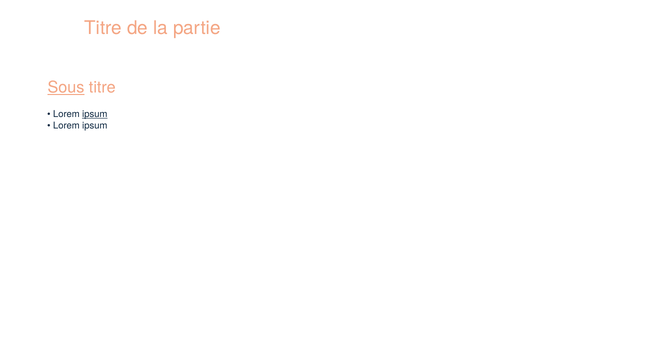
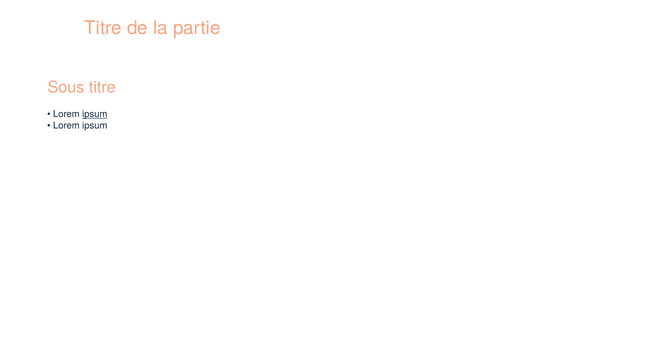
Sous underline: present -> none
